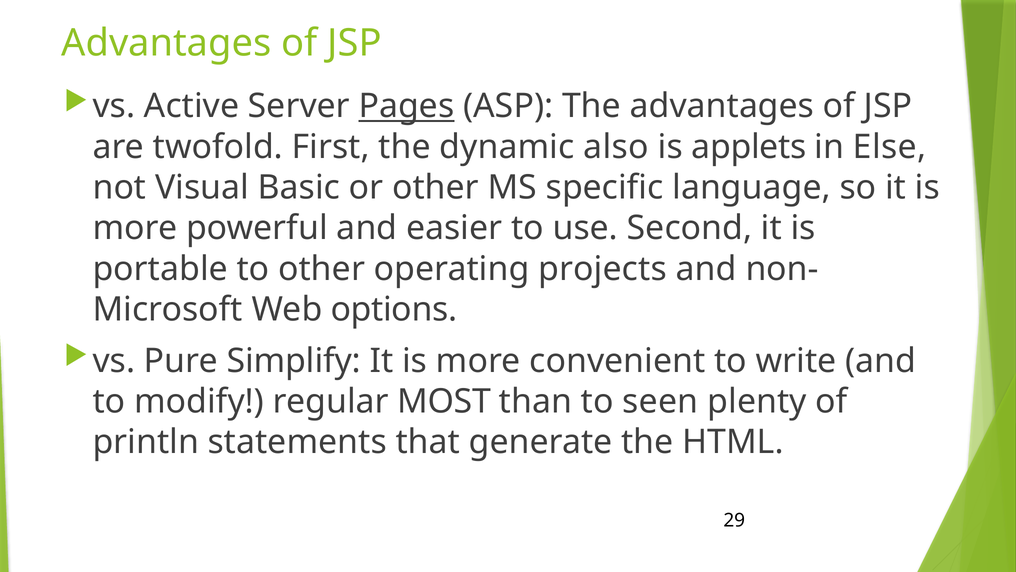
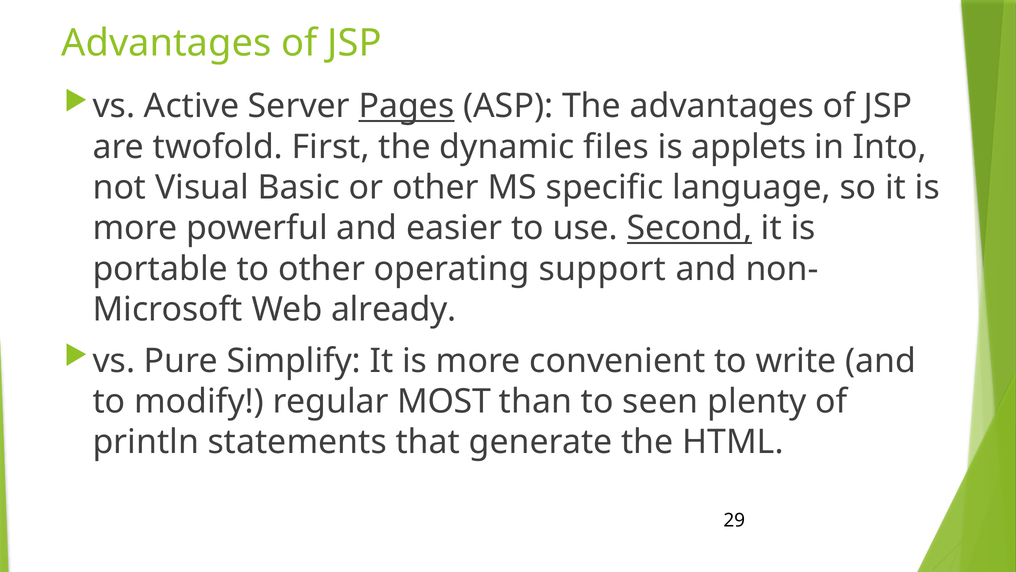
also: also -> files
Else: Else -> Into
Second underline: none -> present
projects: projects -> support
options: options -> already
